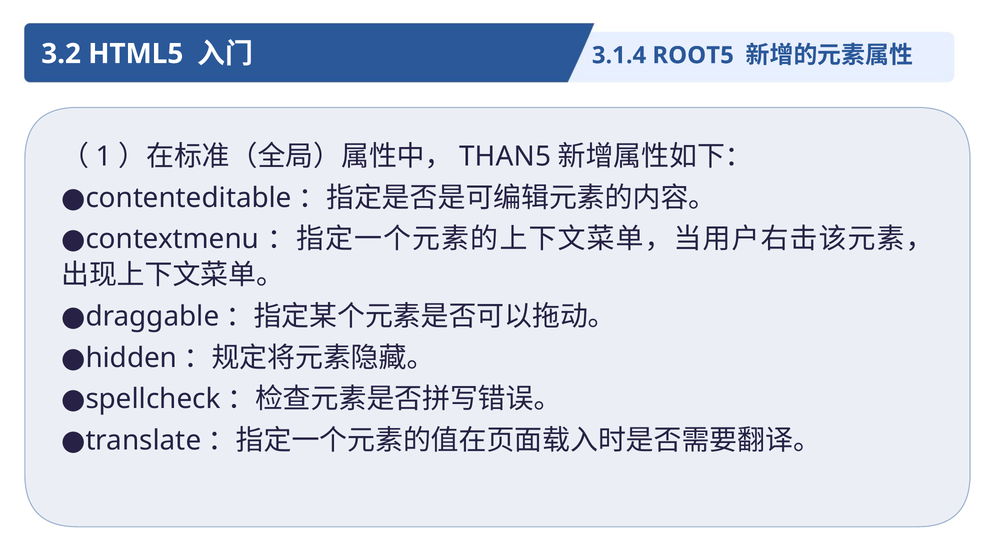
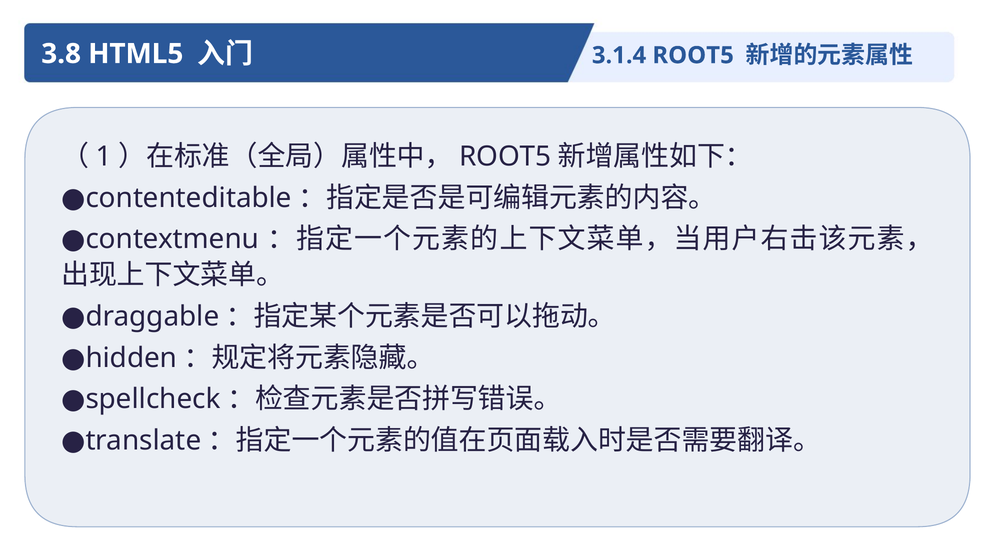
3.2: 3.2 -> 3.8
THAN5 at (505, 157): THAN5 -> ROOT5
